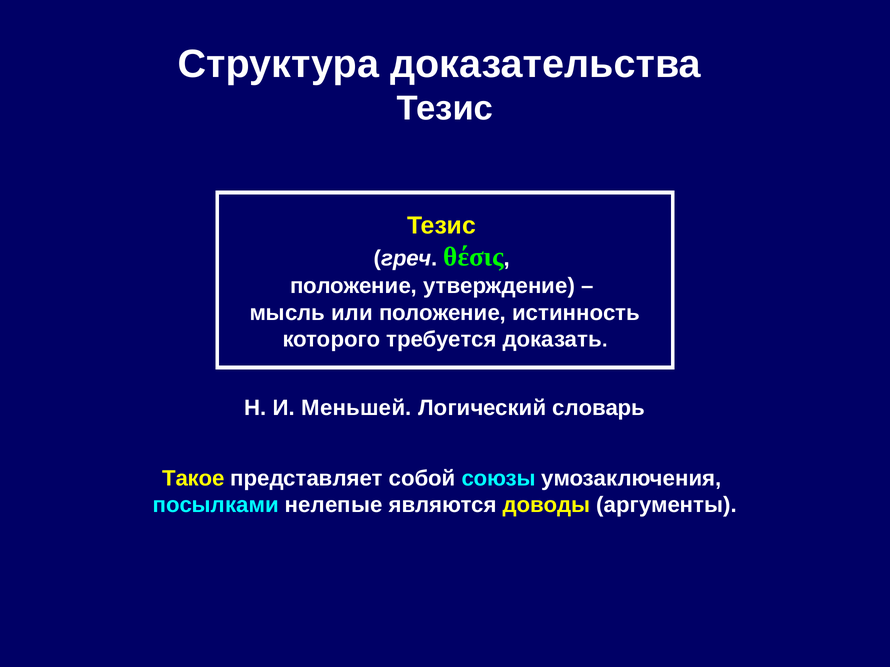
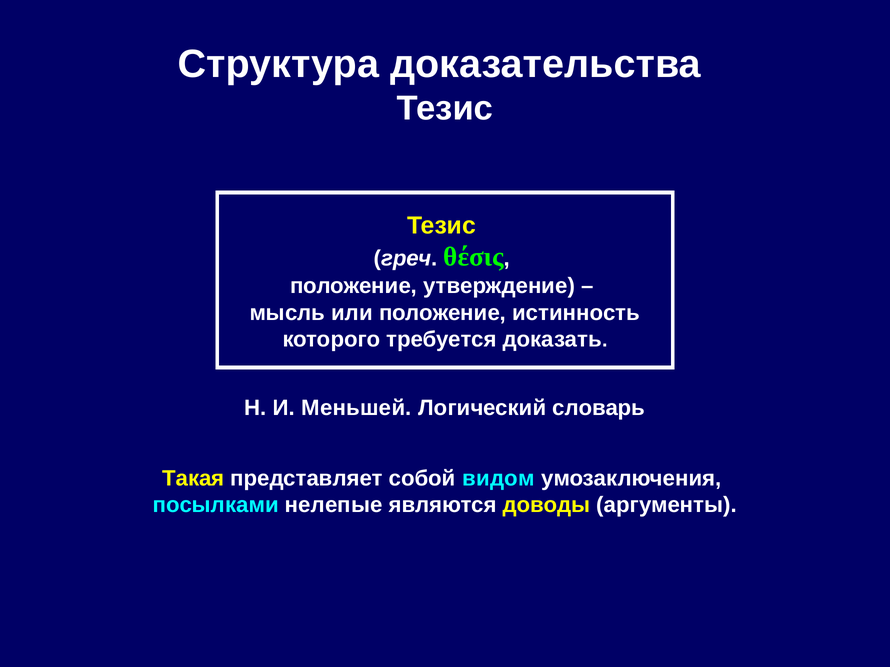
Такое: Такое -> Такая
союзы: союзы -> видом
